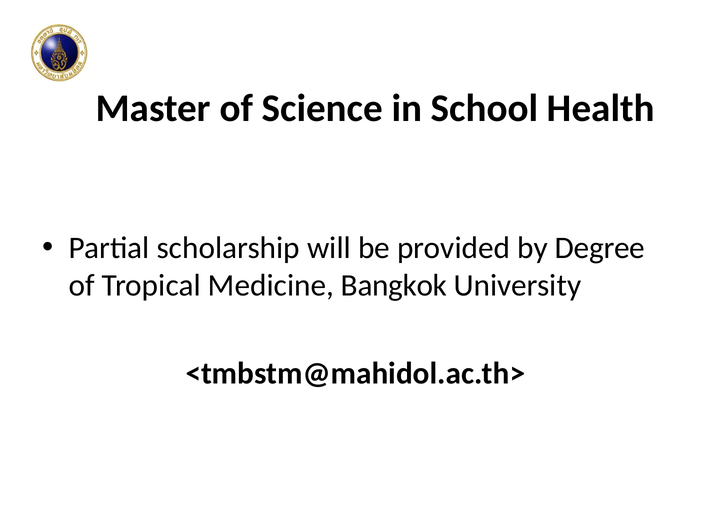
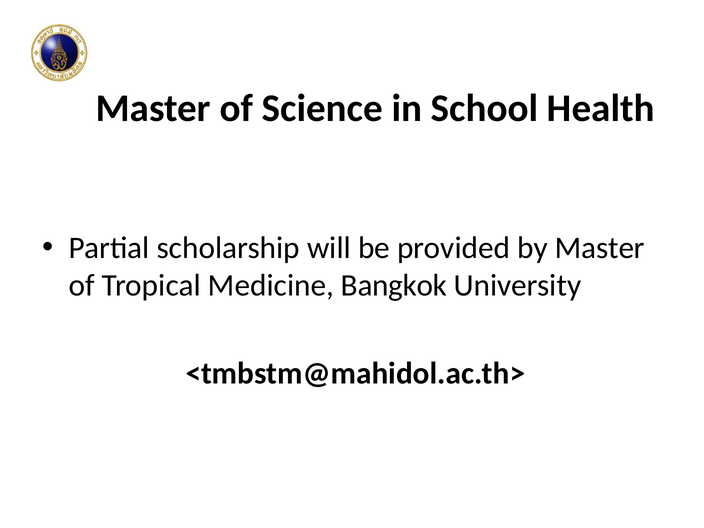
by Degree: Degree -> Master
